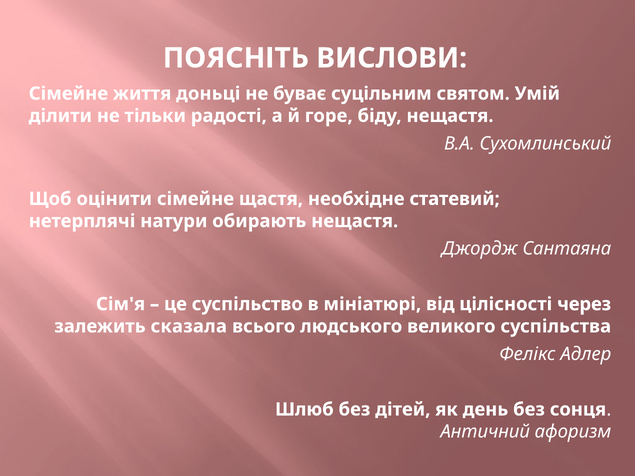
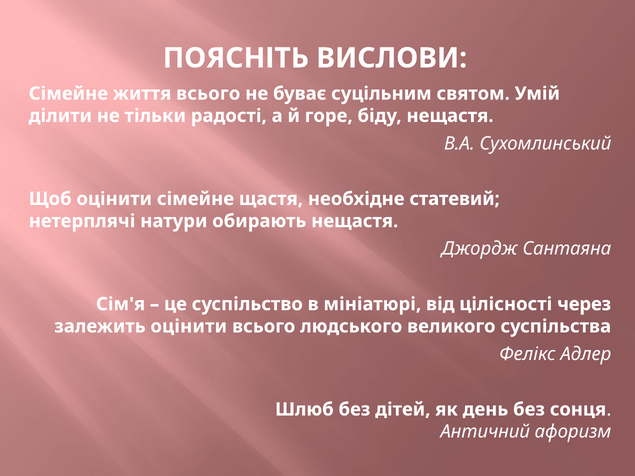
життя доньці: доньці -> всього
залежить сказала: сказала -> оцінити
